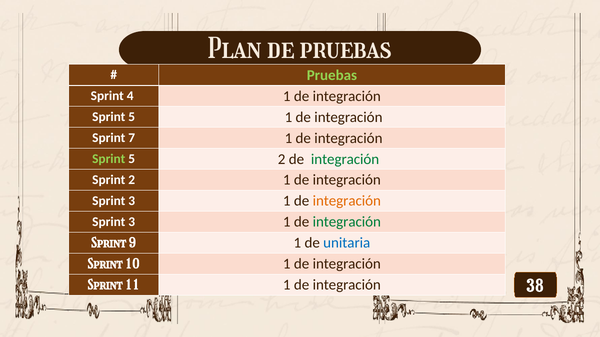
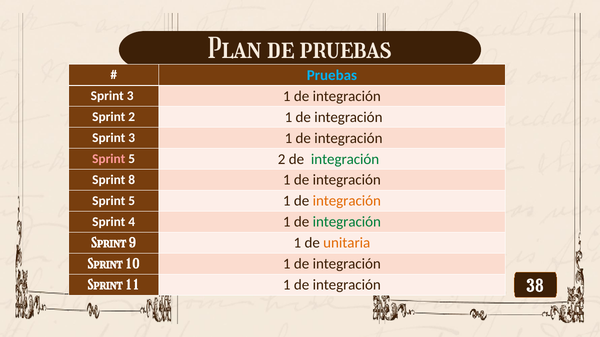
Pruebas at (332, 75) colour: light green -> light blue
4 at (130, 96): 4 -> 3
5 at (132, 117): 5 -> 2
7 at (132, 138): 7 -> 3
Sprint at (109, 159) colour: light green -> pink
Sprint 2: 2 -> 8
3 at (132, 201): 3 -> 5
3 at (132, 222): 3 -> 4
unitaria colour: blue -> orange
